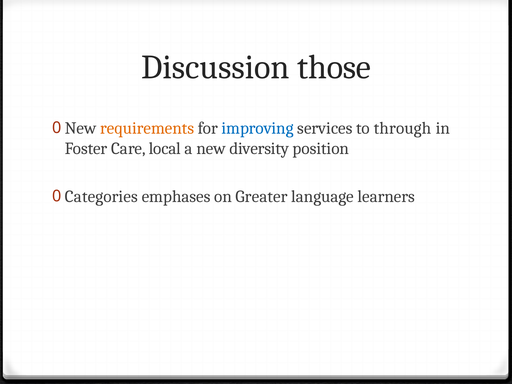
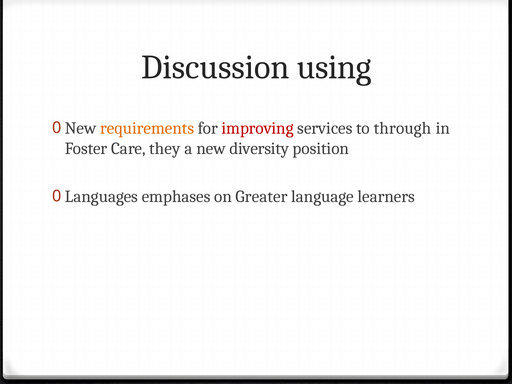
those: those -> using
improving colour: blue -> red
local: local -> they
Categories: Categories -> Languages
